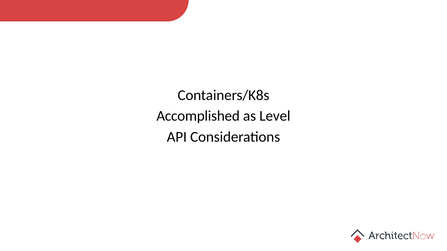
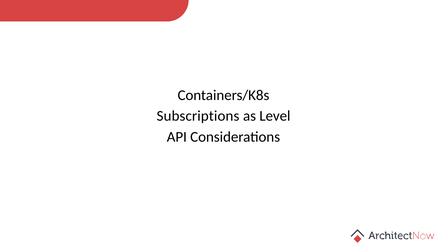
Accomplished: Accomplished -> Subscriptions
